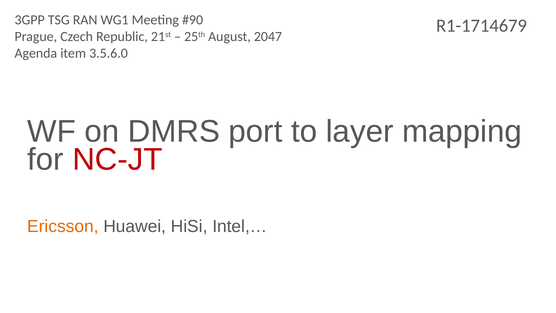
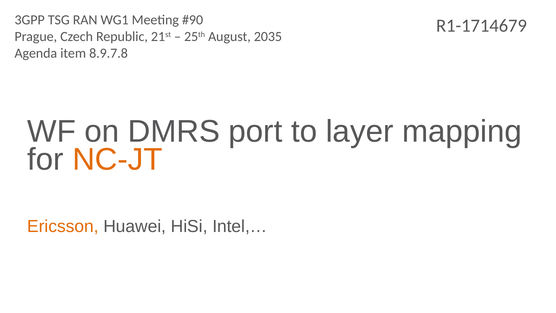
2047: 2047 -> 2035
3.5.6.0: 3.5.6.0 -> 8.9.7.8
NC-JT colour: red -> orange
